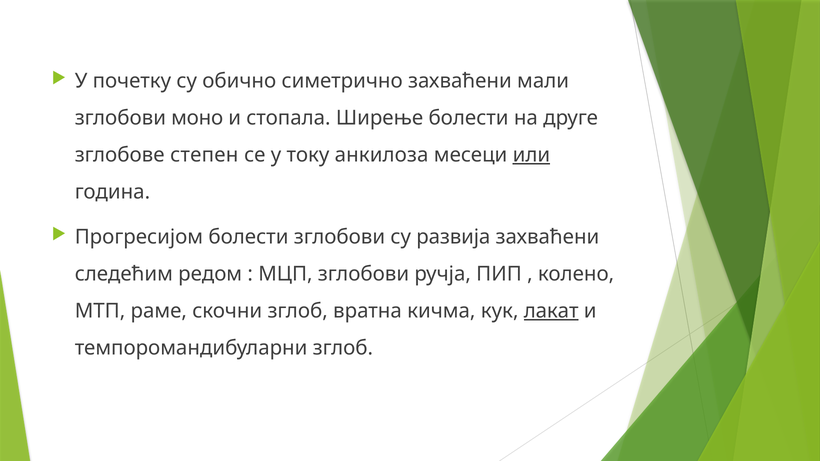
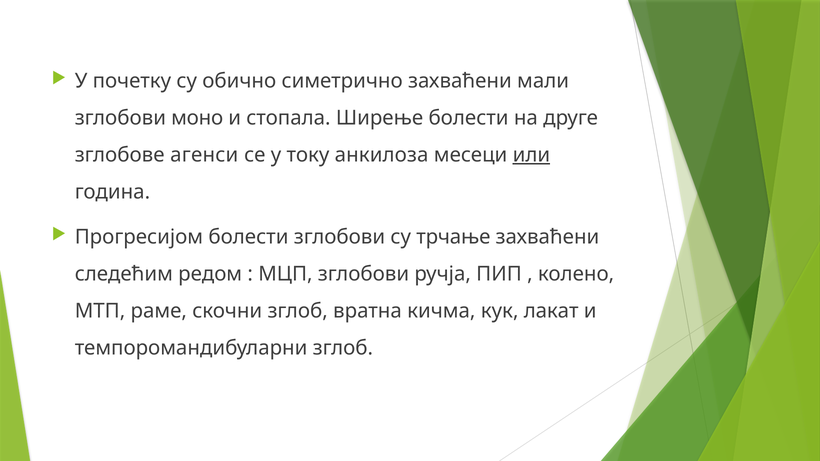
степен: степен -> агенси
развија: развија -> трчање
лакат underline: present -> none
